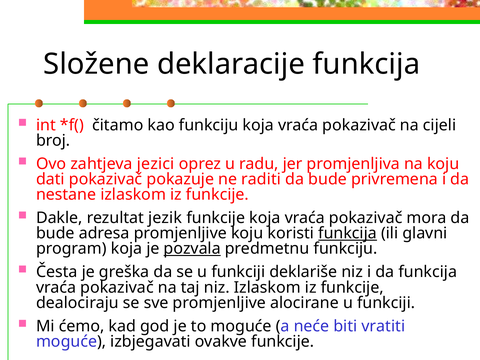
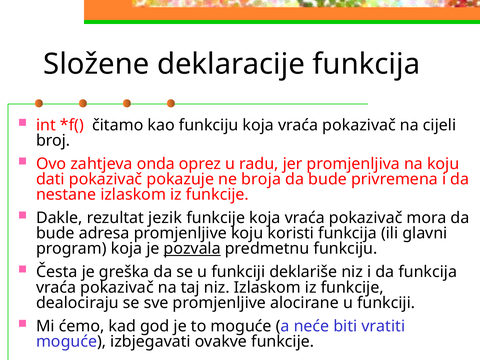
jezici: jezici -> onda
raditi: raditi -> broja
funkcija at (348, 233) underline: present -> none
